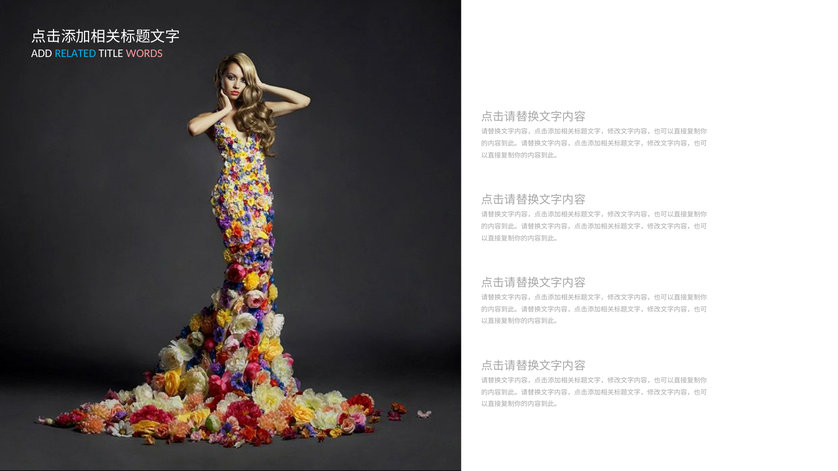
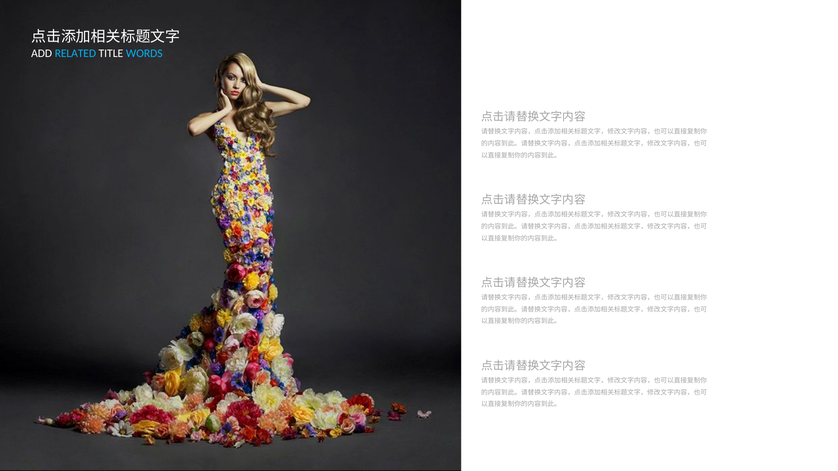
WORDS colour: pink -> light blue
